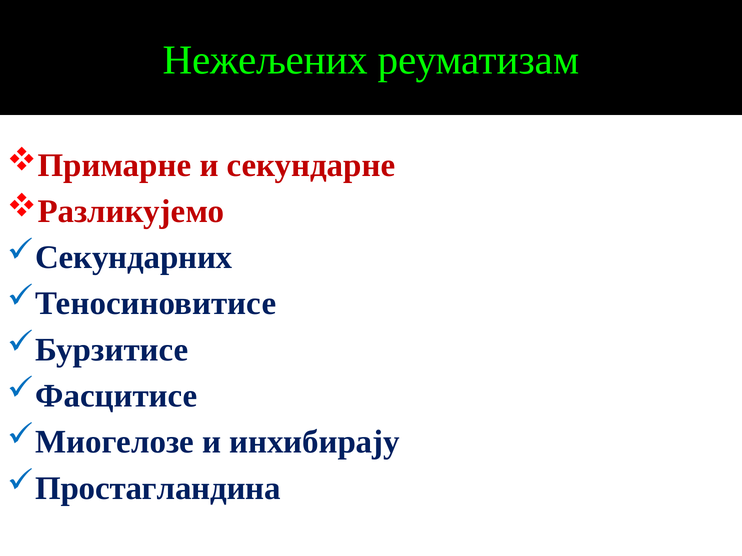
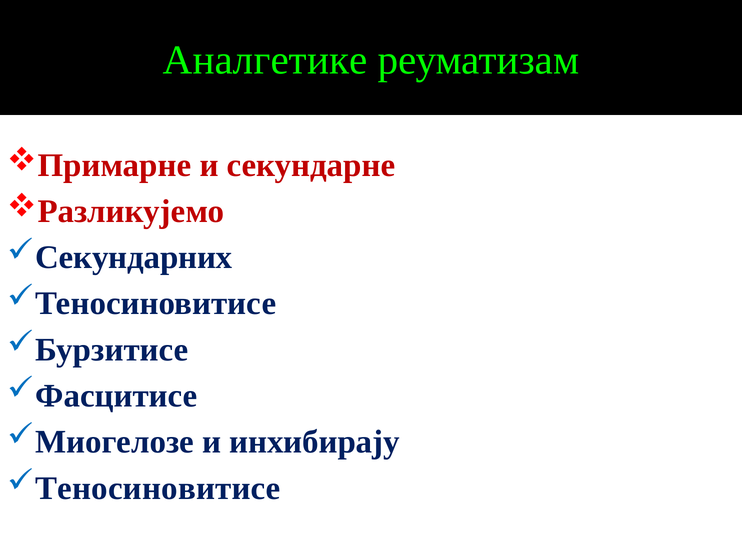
Нежељених: Нежељених -> Аналгетике
Простагландина at (158, 489): Простагландина -> Теносиновитисе
